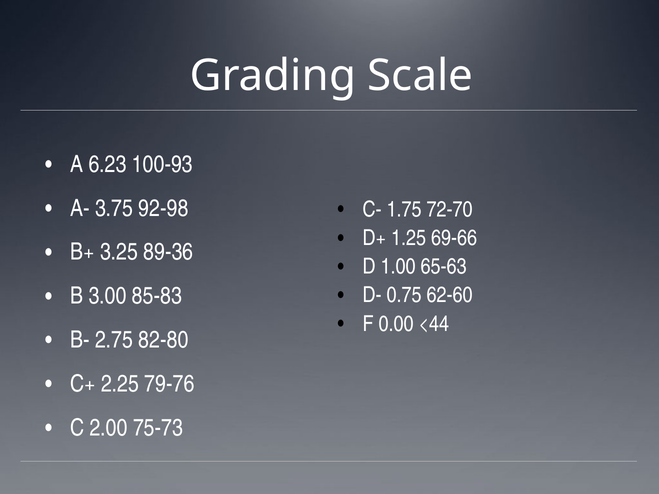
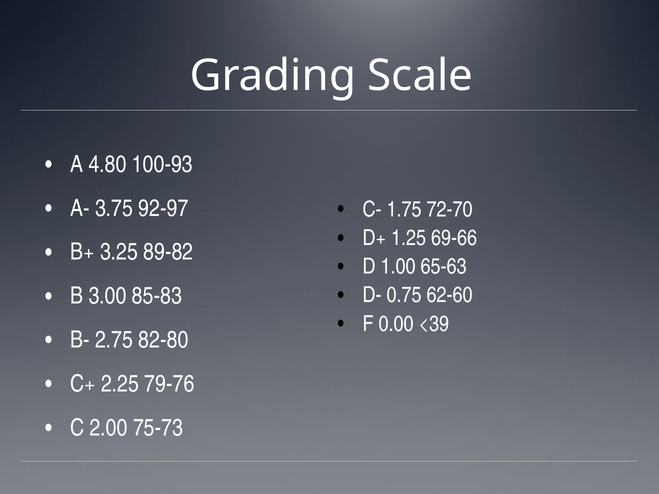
6.23: 6.23 -> 4.80
92-98: 92-98 -> 92-97
89-36: 89-36 -> 89-82
<44: <44 -> <39
